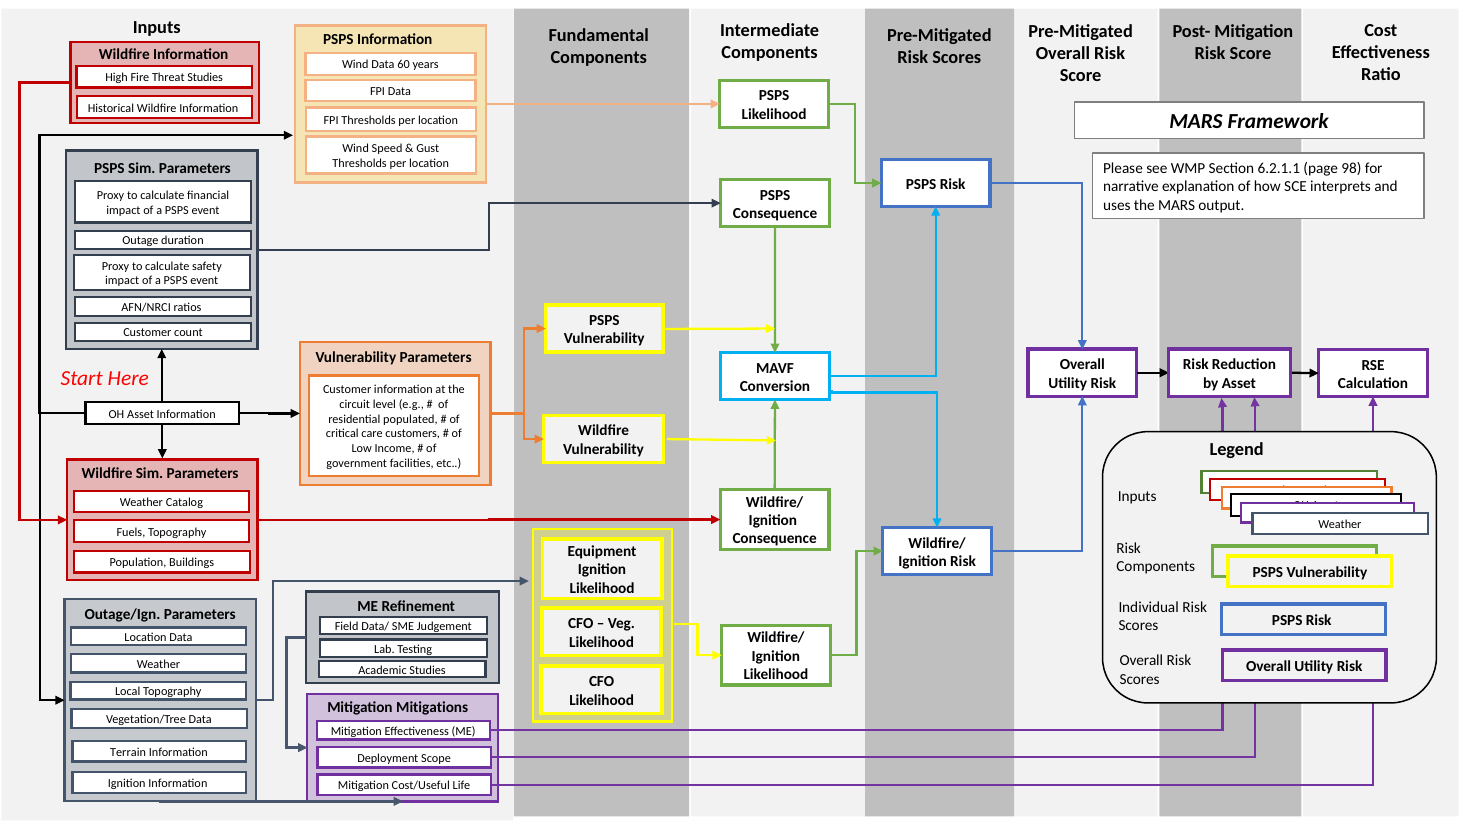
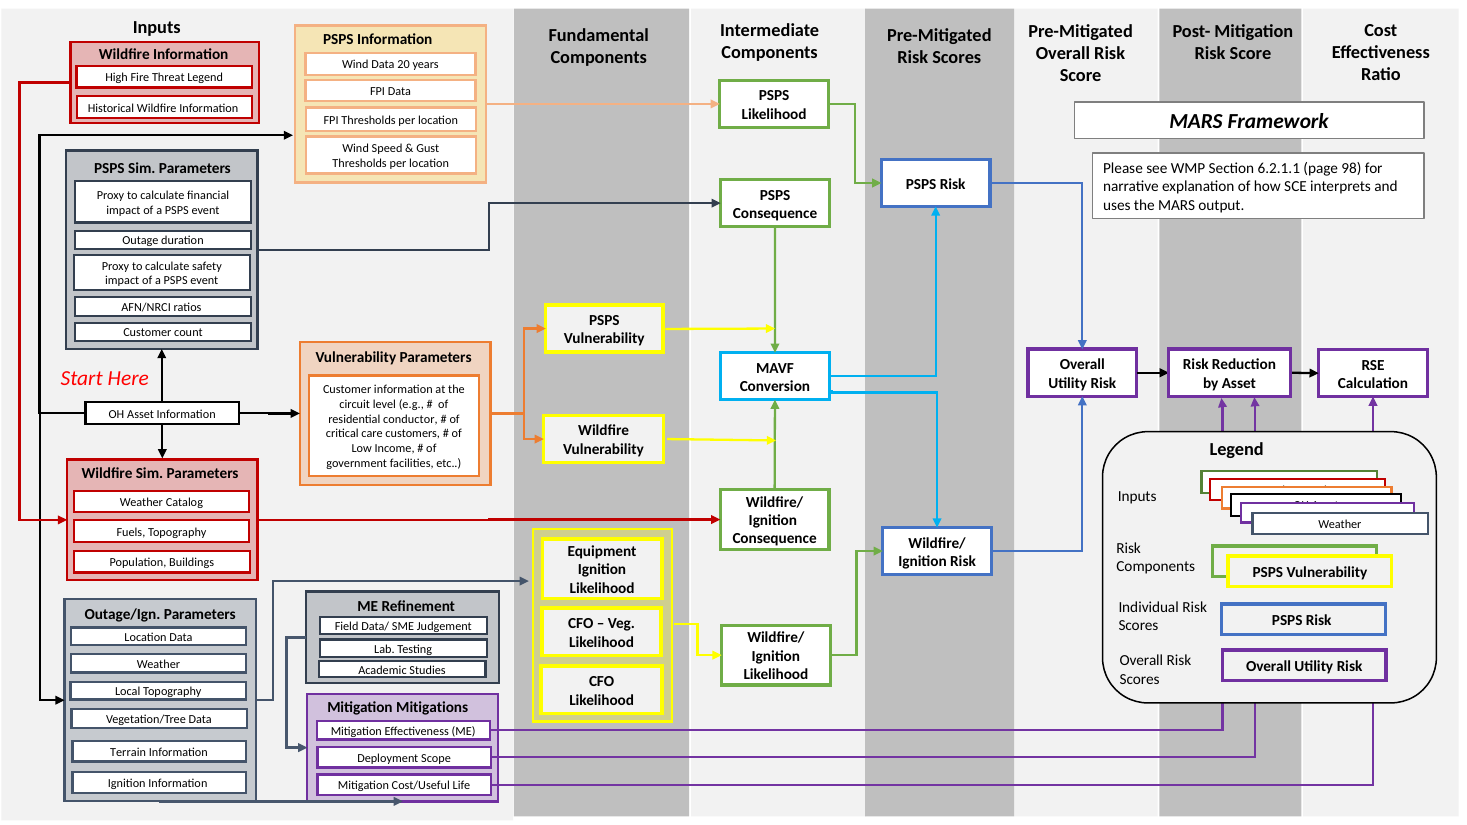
60: 60 -> 20
Threat Studies: Studies -> Legend
populated: populated -> conductor
